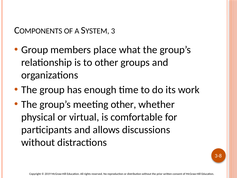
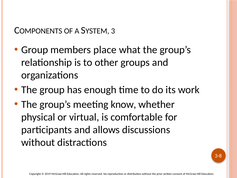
meeting other: other -> know
